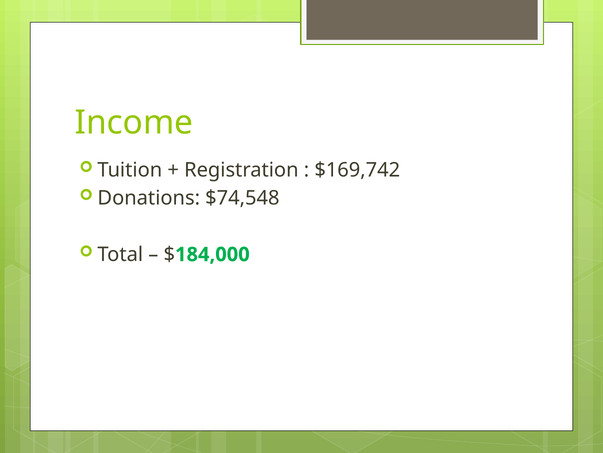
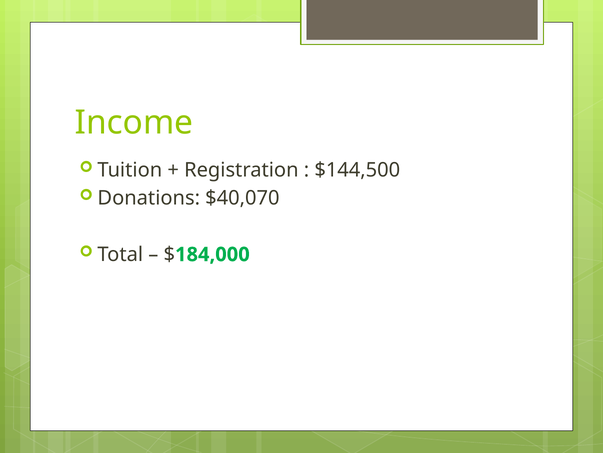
$169,742: $169,742 -> $144,500
$74,548: $74,548 -> $40,070
